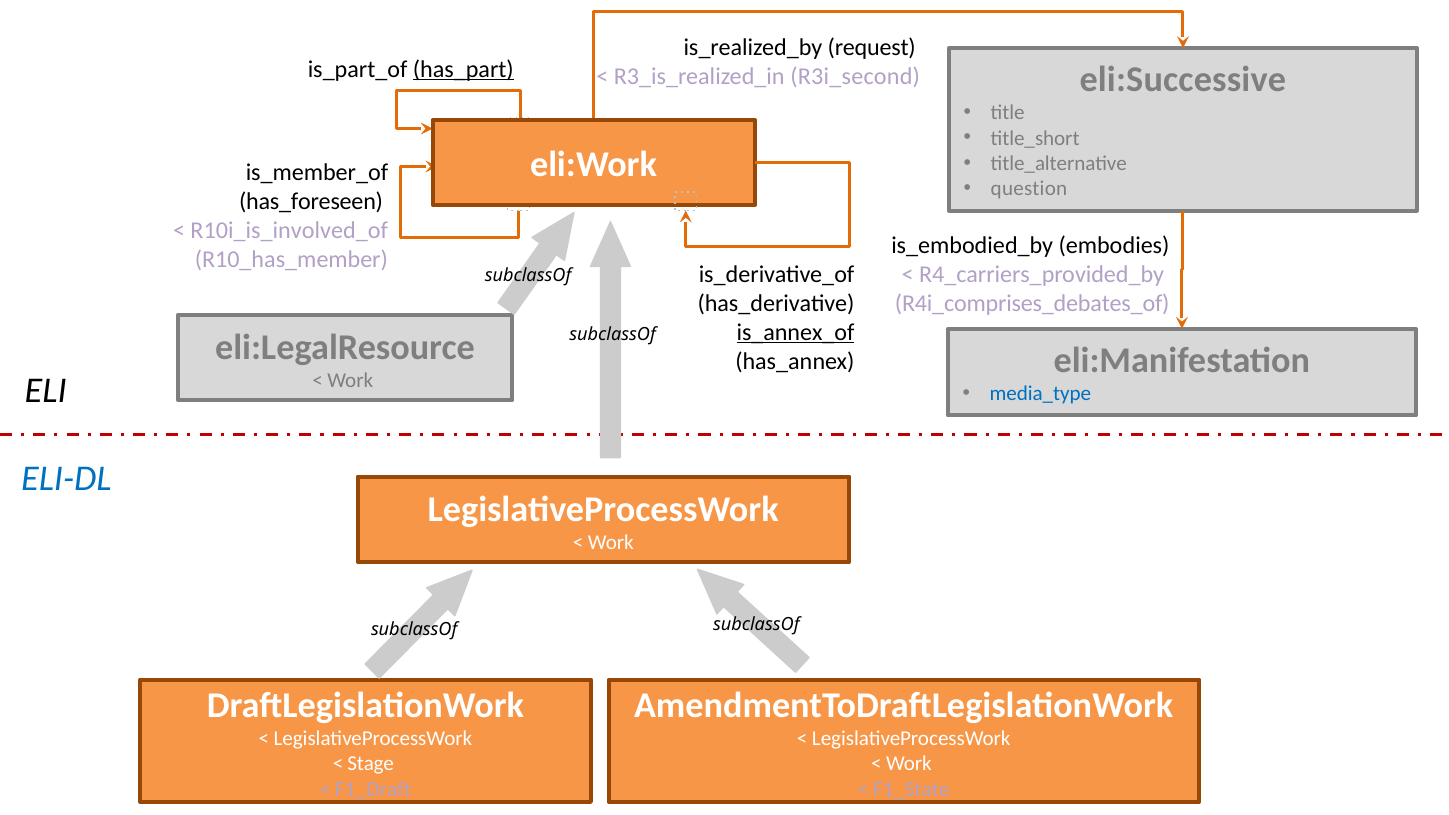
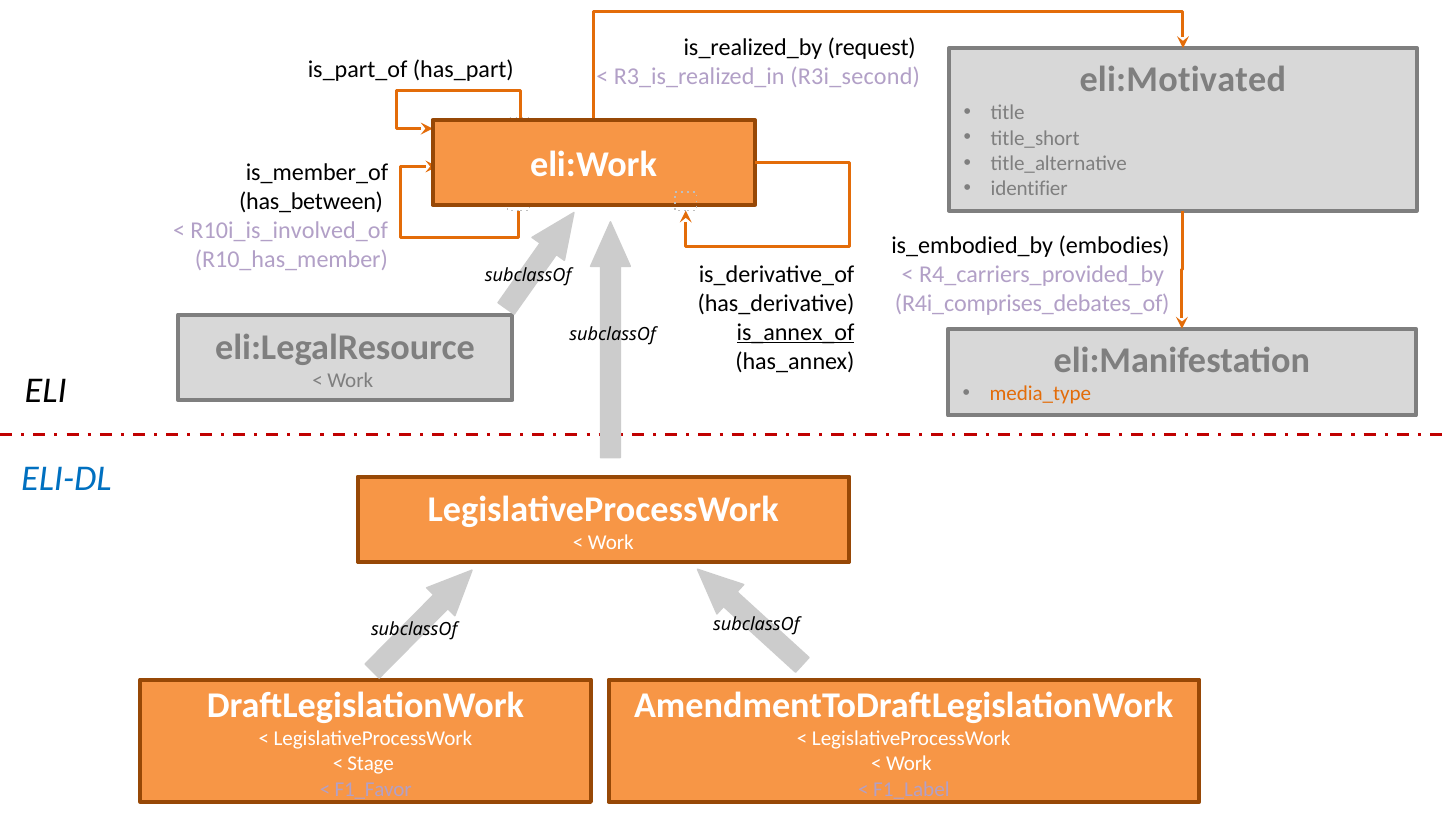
has_part underline: present -> none
eli:Successive: eli:Successive -> eli:Motivated
question: question -> identifier
has_foreseen: has_foreseen -> has_between
media_type colour: blue -> orange
F1_Draft: F1_Draft -> F1_Favor
F1_State: F1_State -> F1_Label
